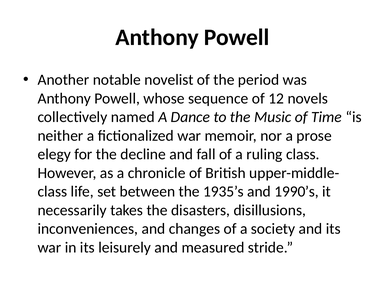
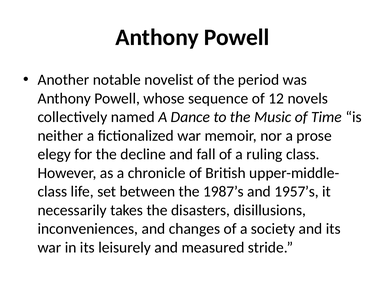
1935’s: 1935’s -> 1987’s
1990’s: 1990’s -> 1957’s
